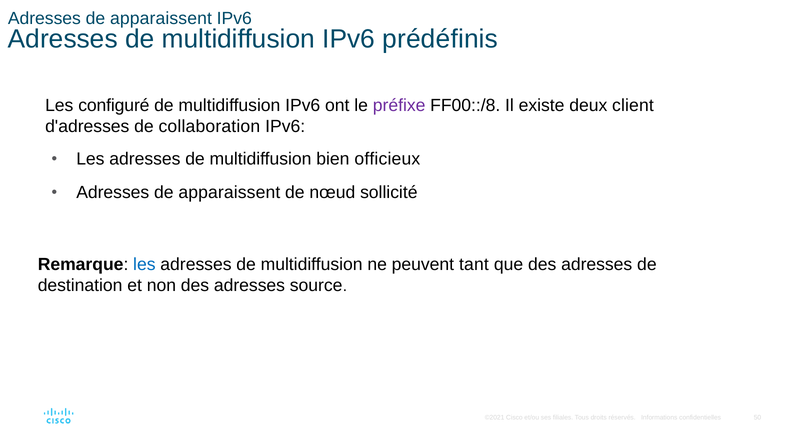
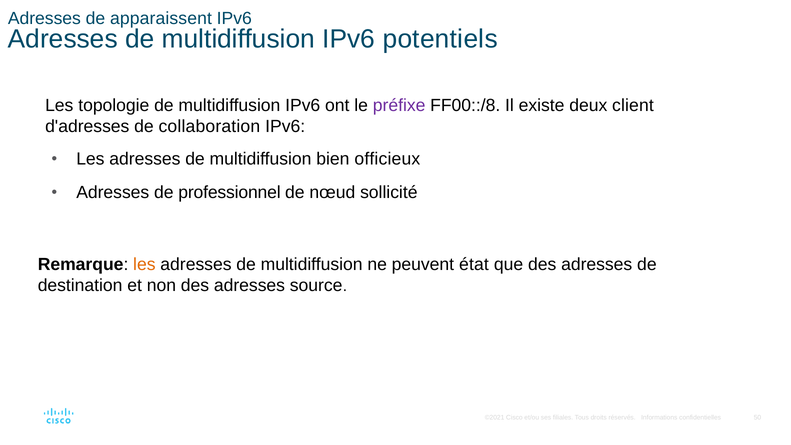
prédéfinis: prédéfinis -> potentiels
configuré: configuré -> topologie
apparaissent at (229, 192): apparaissent -> professionnel
les at (144, 264) colour: blue -> orange
tant: tant -> état
